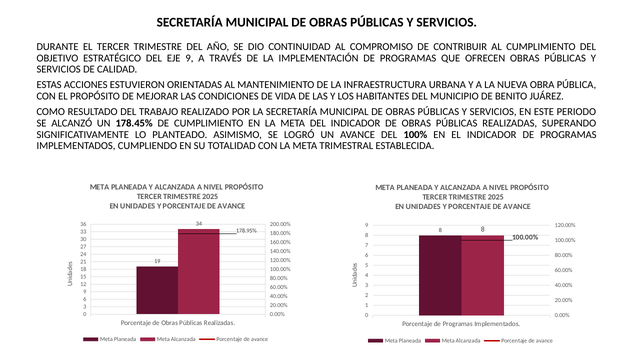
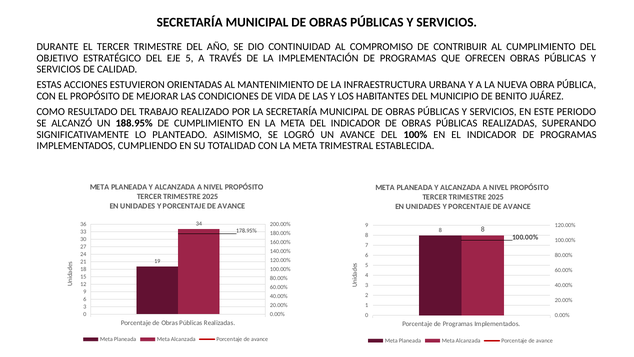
EJE 9: 9 -> 5
178.45%: 178.45% -> 188.95%
